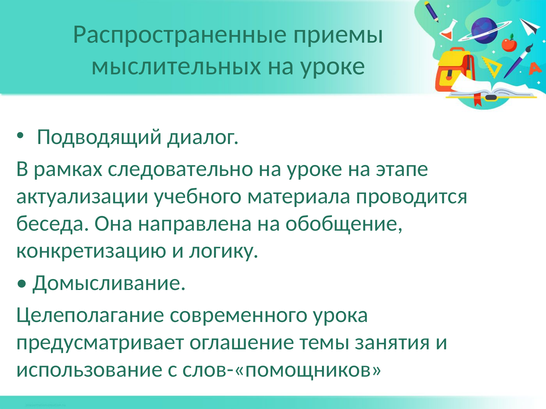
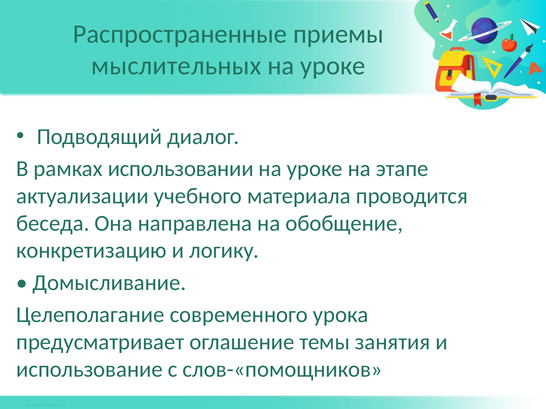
следовательно: следовательно -> использовании
